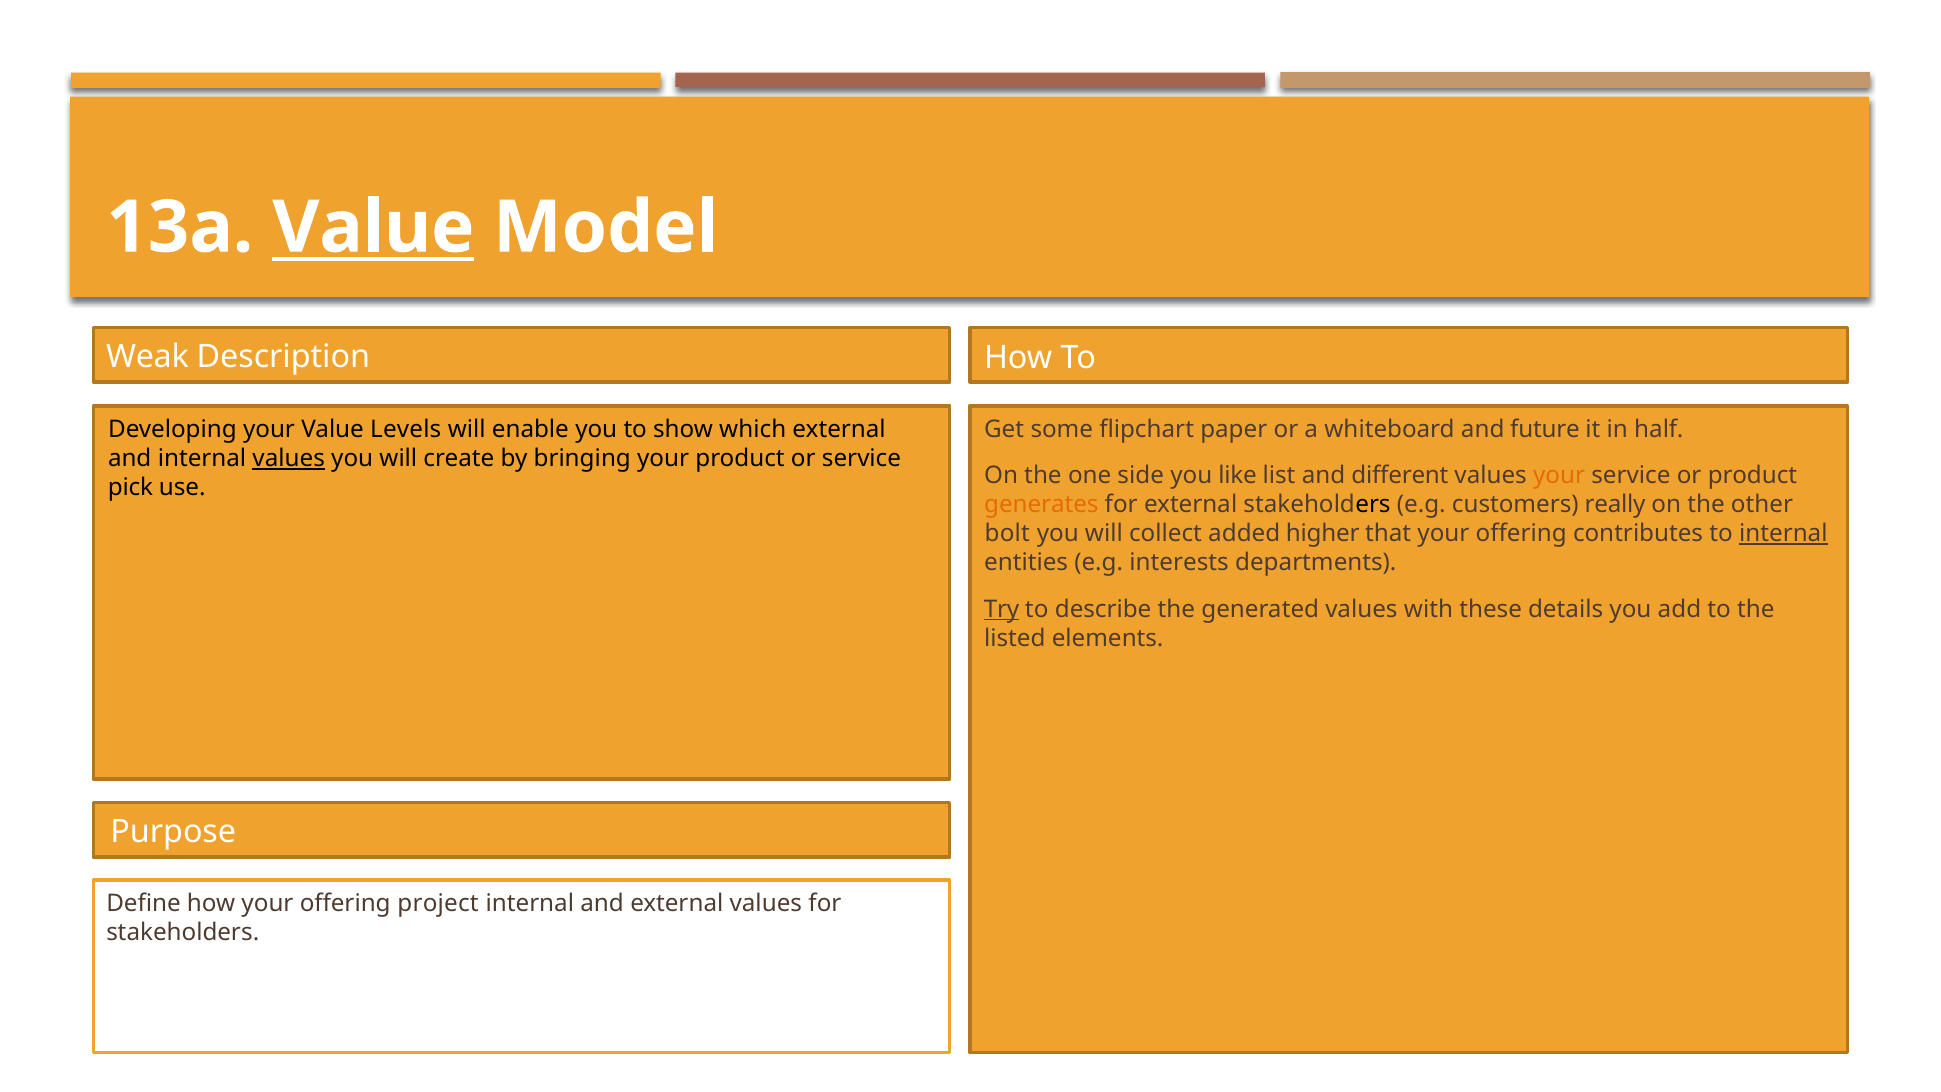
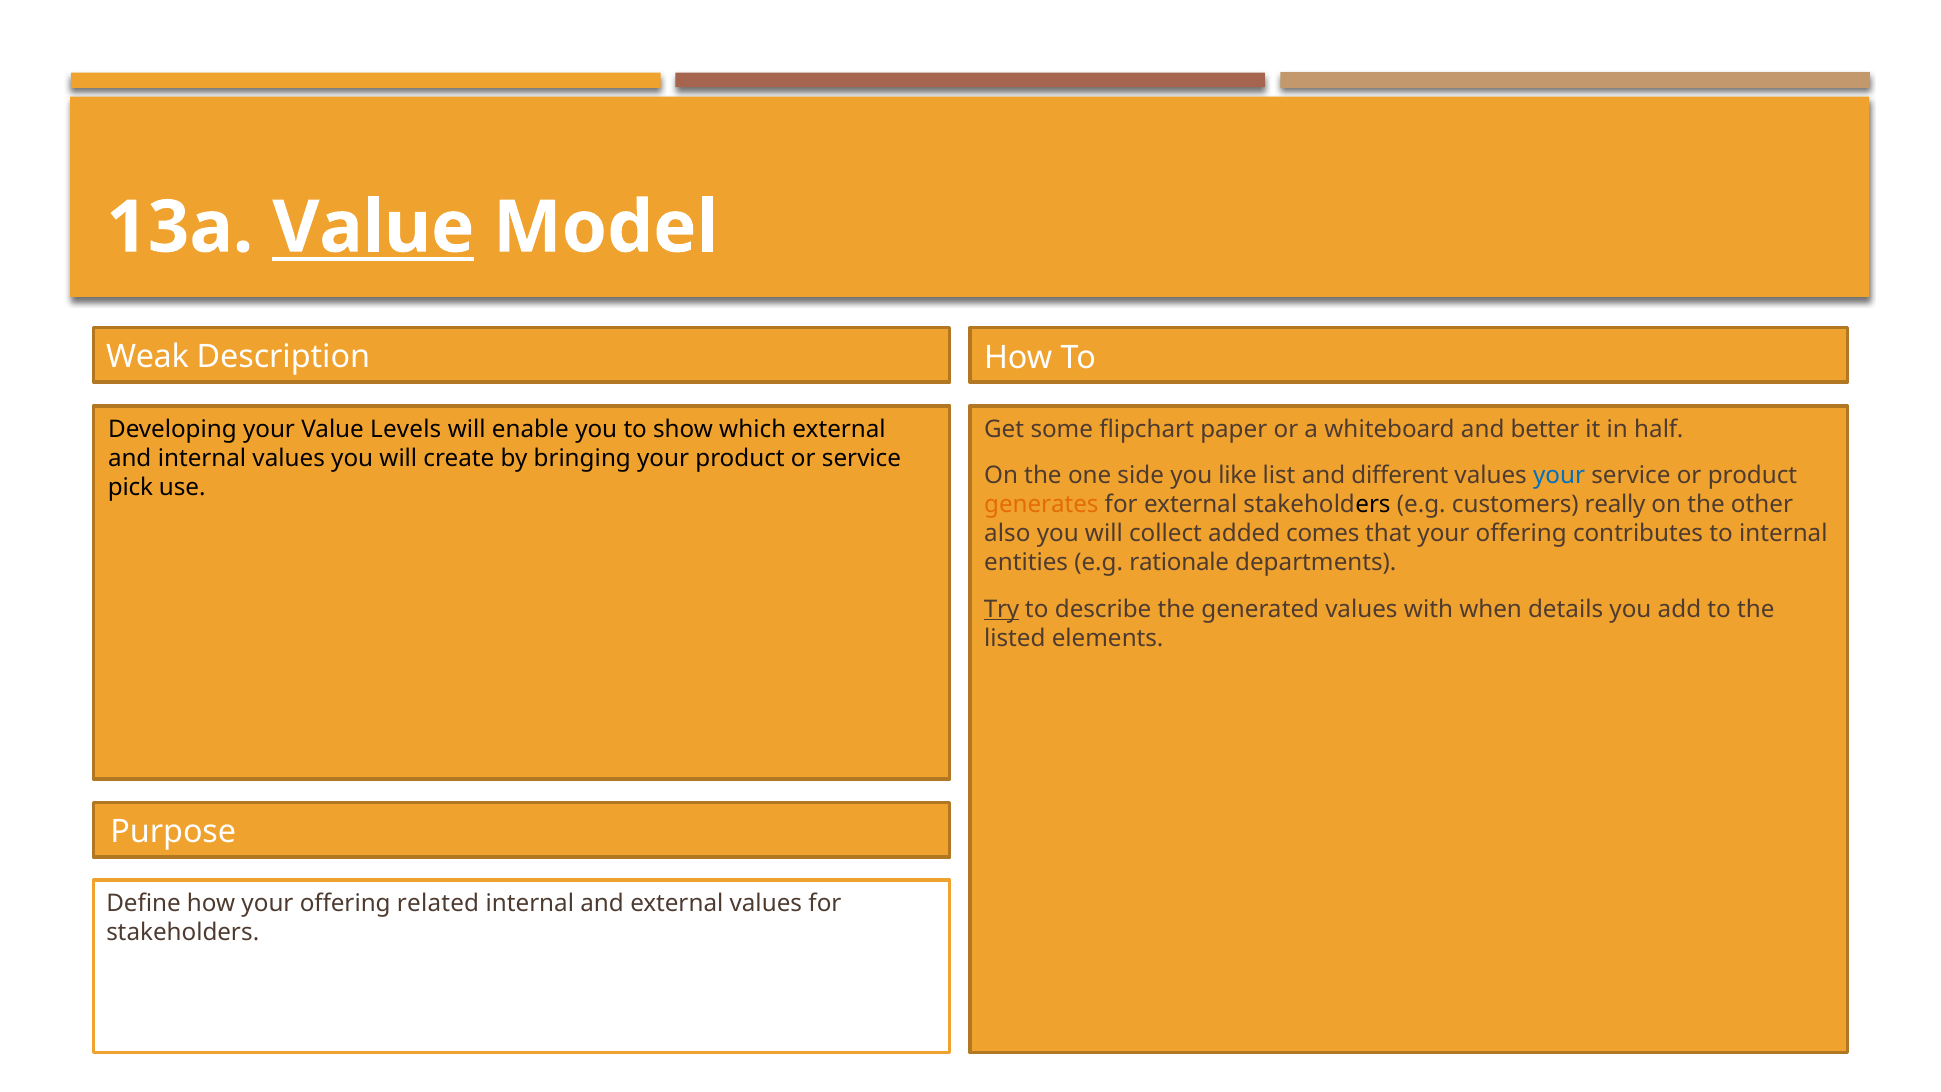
future: future -> better
values at (289, 459) underline: present -> none
your at (1559, 475) colour: orange -> blue
bolt: bolt -> also
higher: higher -> comes
internal at (1783, 534) underline: present -> none
interests: interests -> rationale
these: these -> when
project: project -> related
